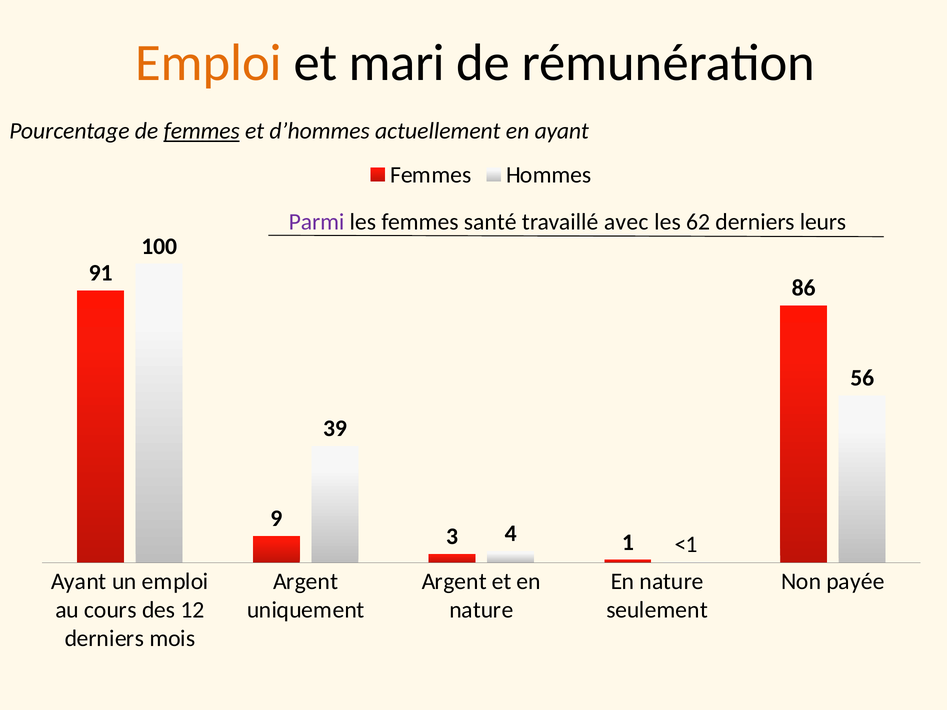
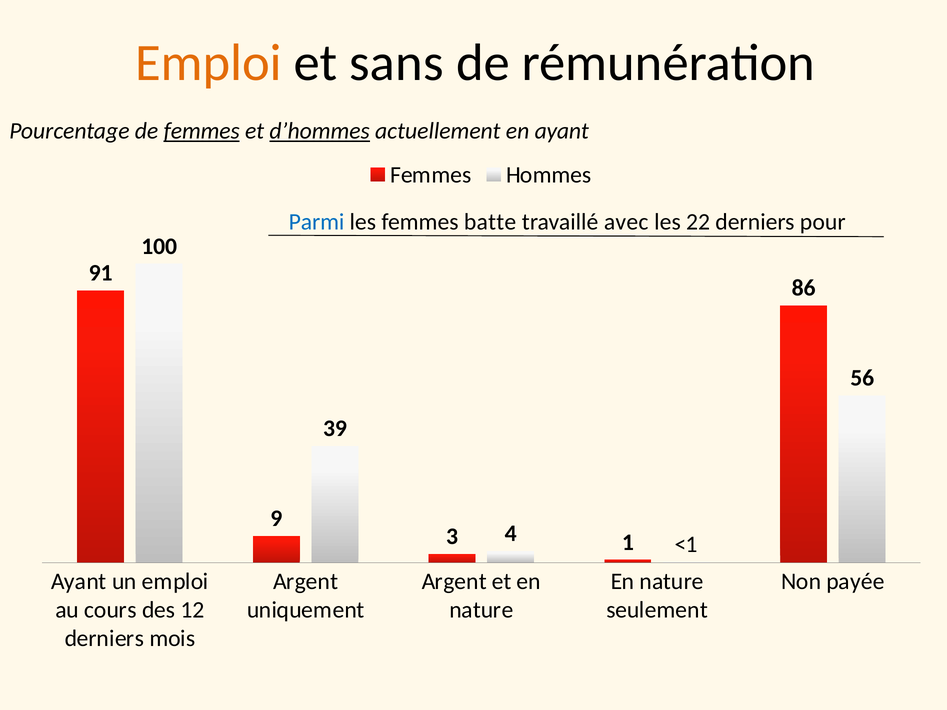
mari: mari -> sans
d’hommes underline: none -> present
Parmi colour: purple -> blue
santé: santé -> batte
62: 62 -> 22
leurs: leurs -> pour
